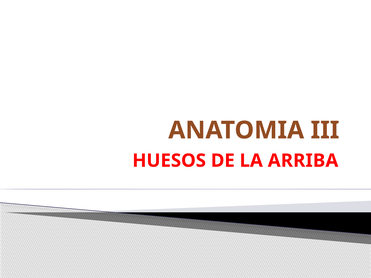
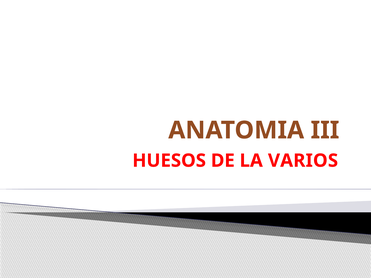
ARRIBA: ARRIBA -> VARIOS
